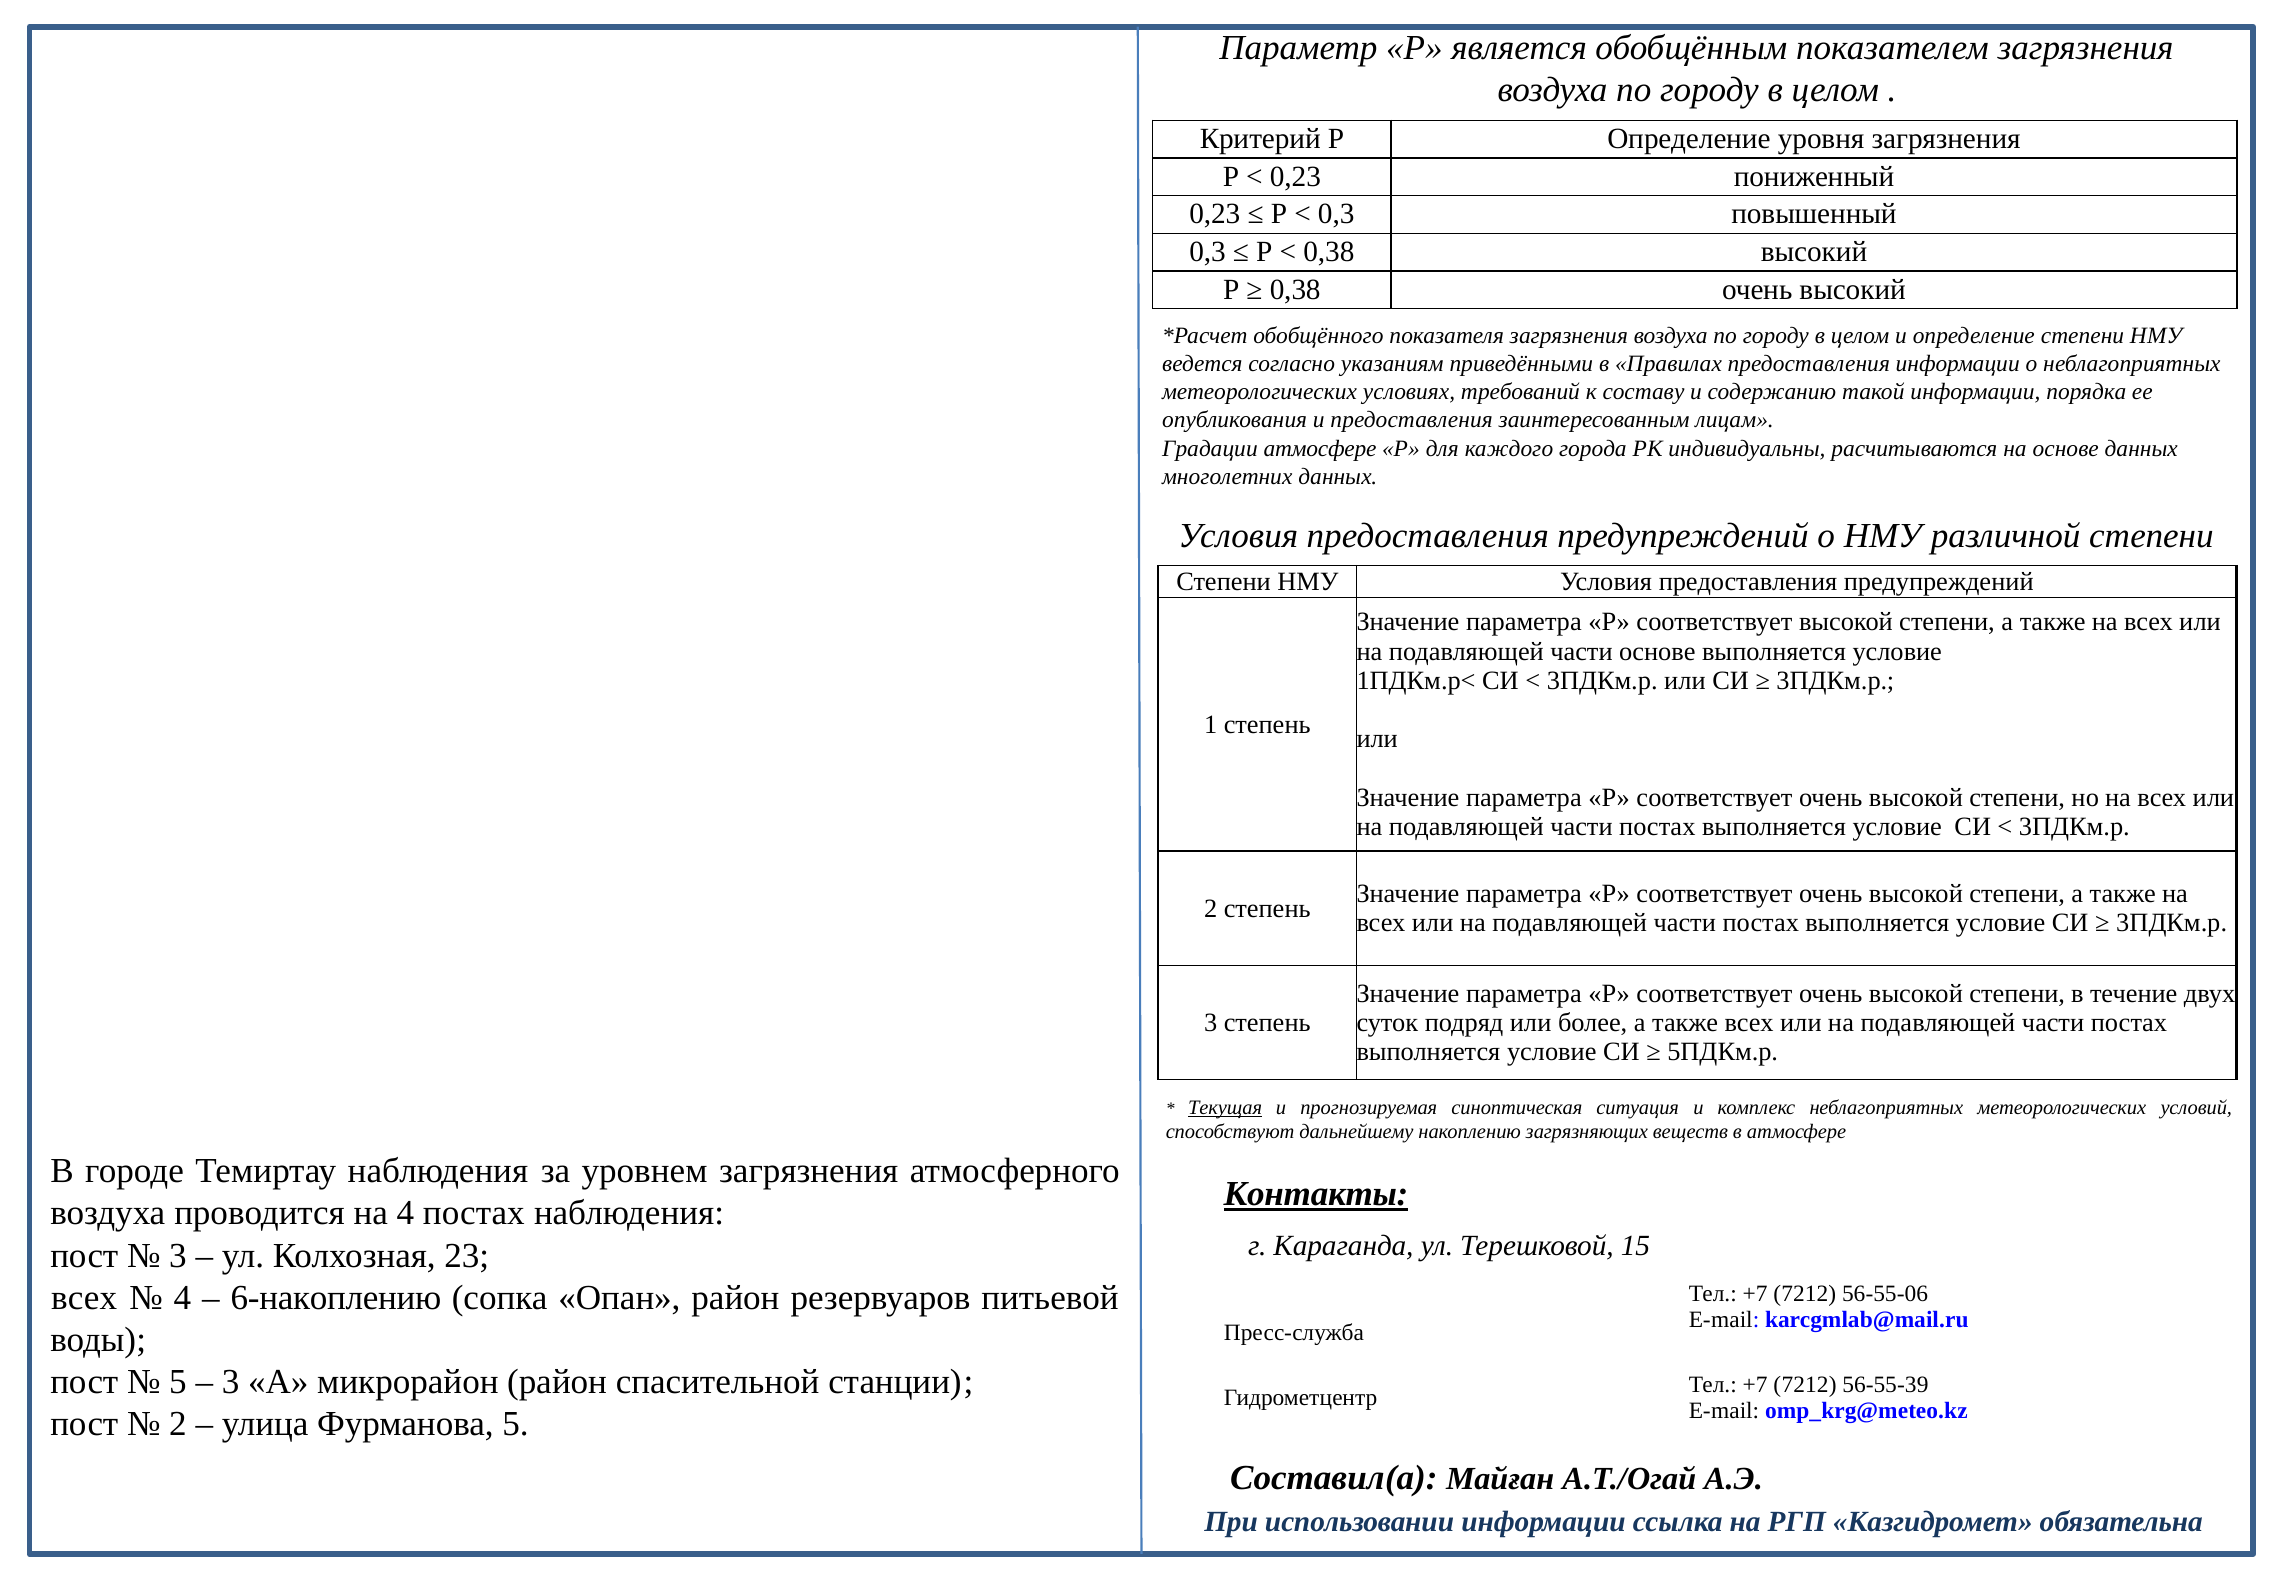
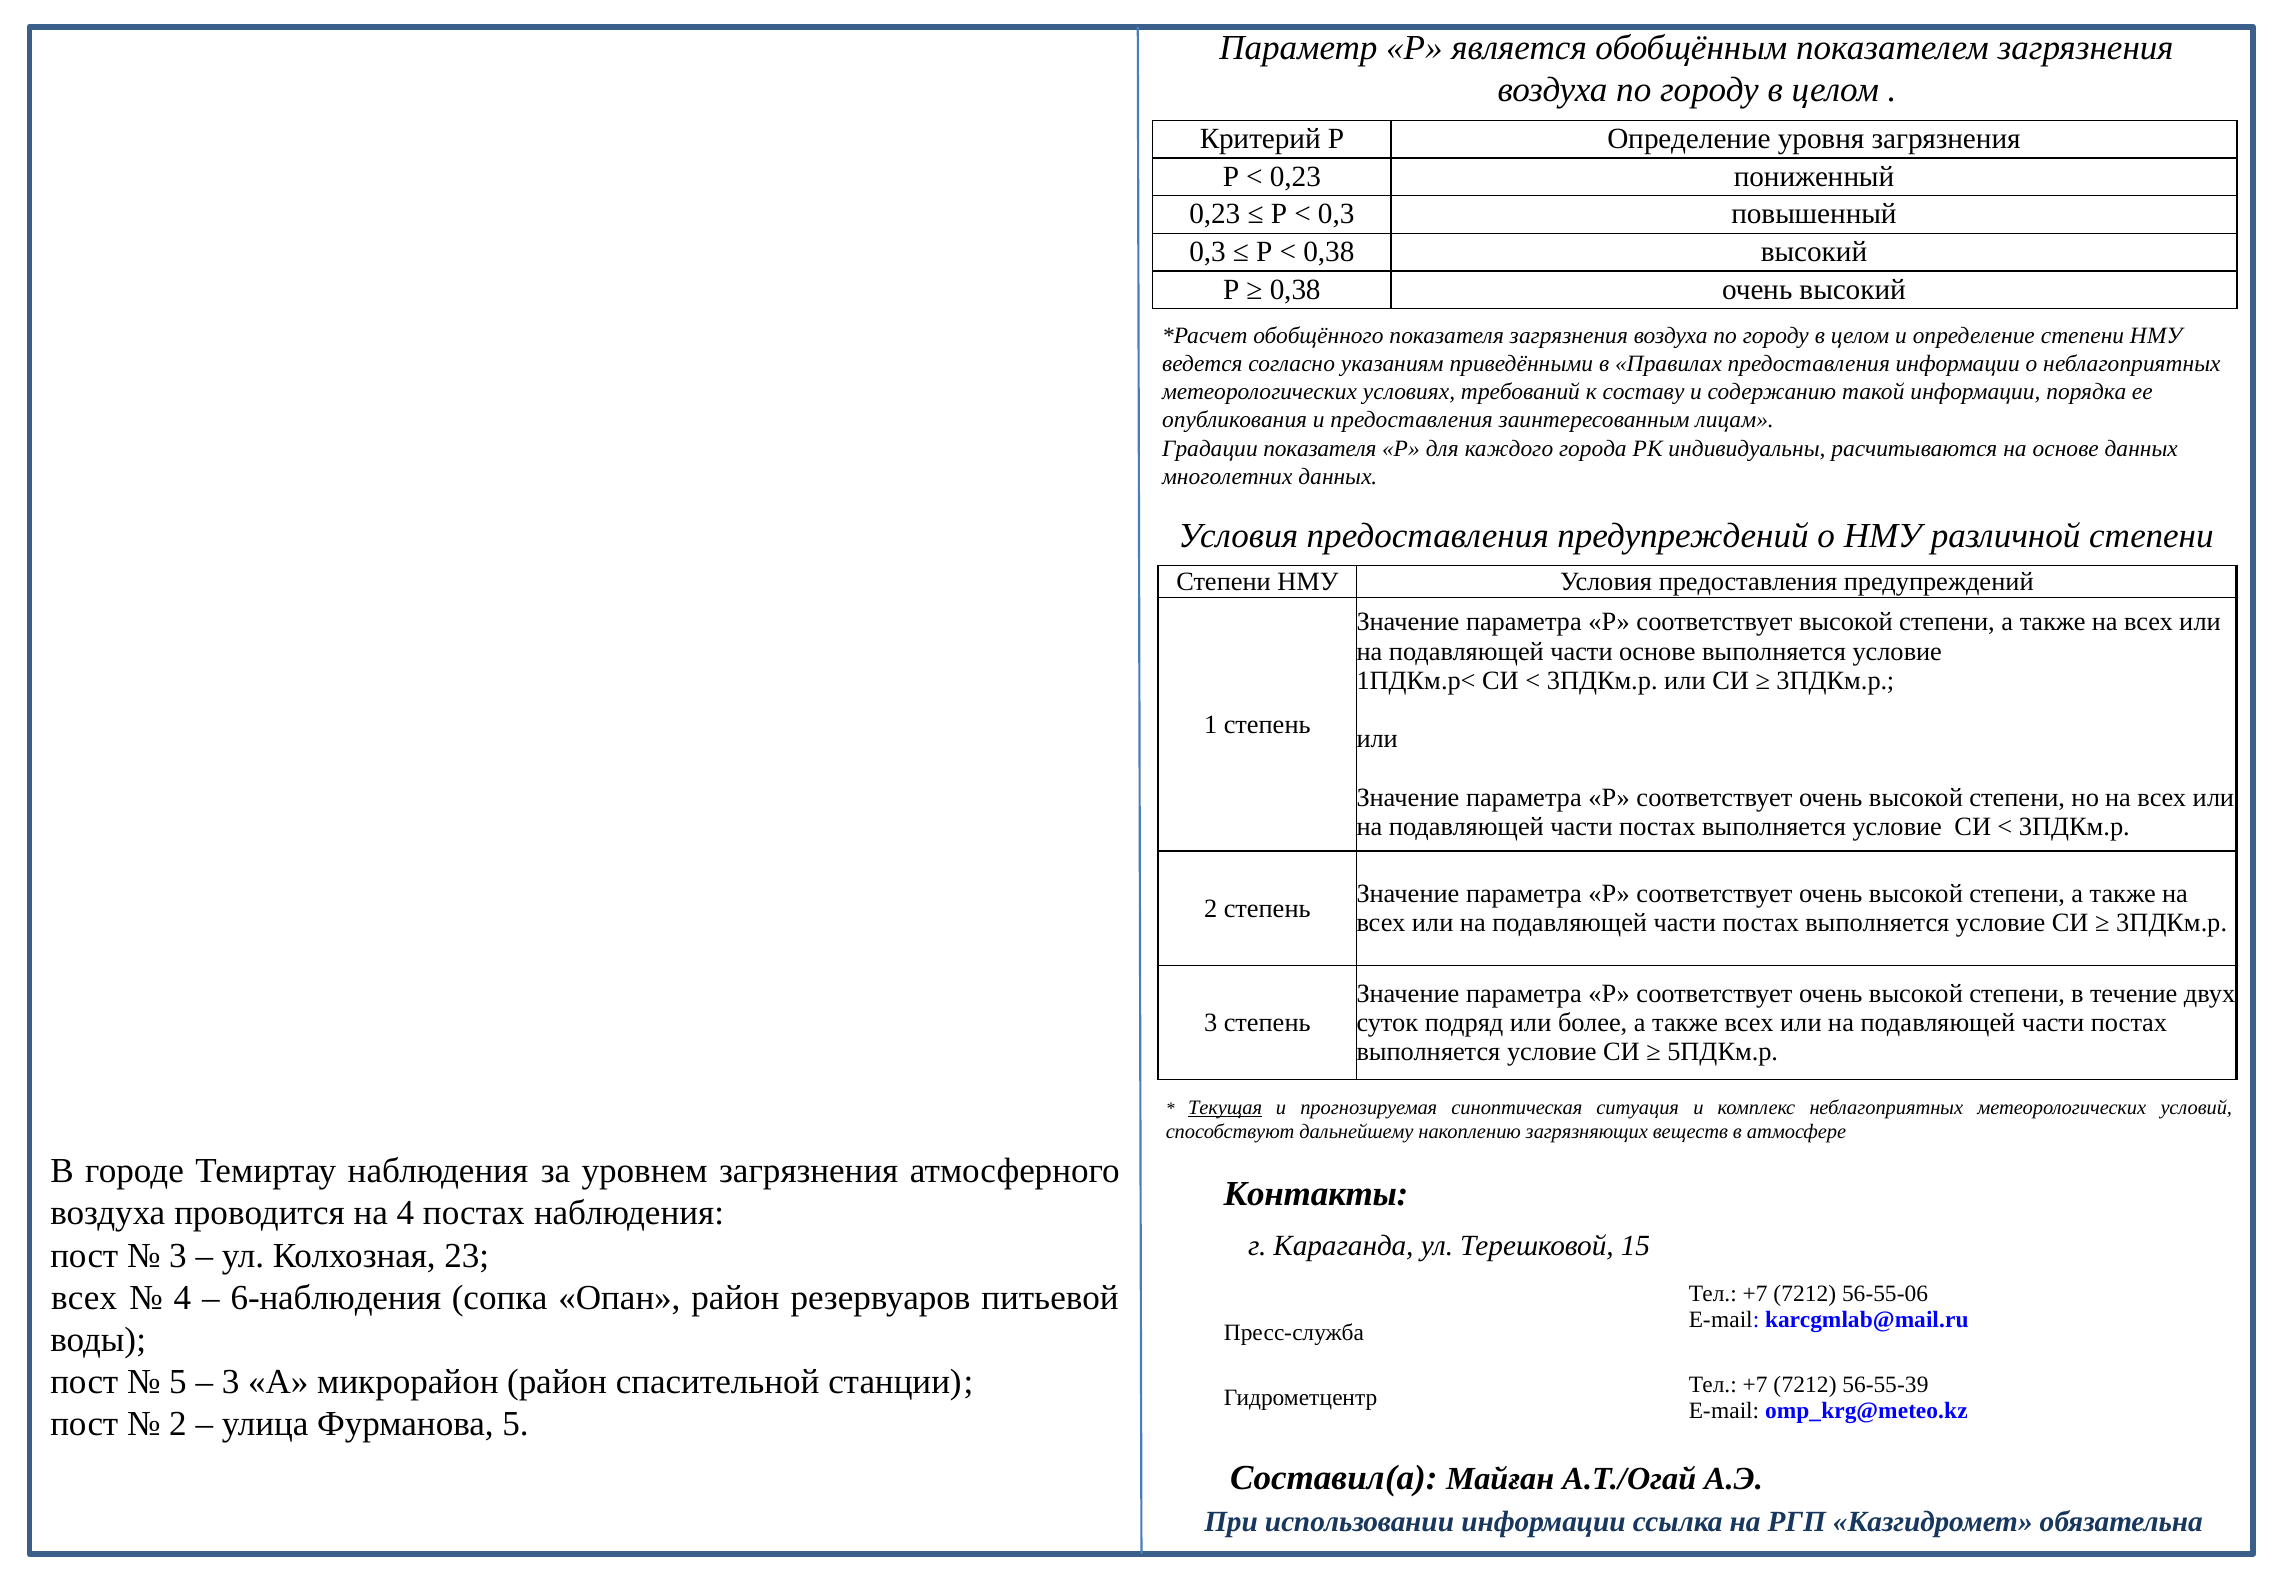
Градации атмосфере: атмосфере -> показателя
Контакты underline: present -> none
6-накоплению: 6-накоплению -> 6-наблюдения
